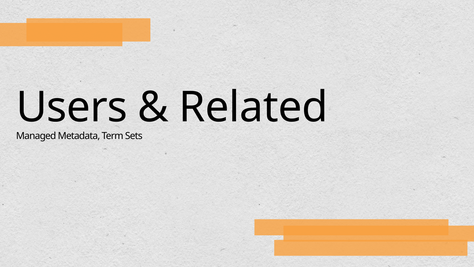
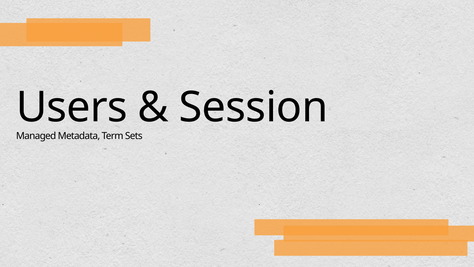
Related: Related -> Session
